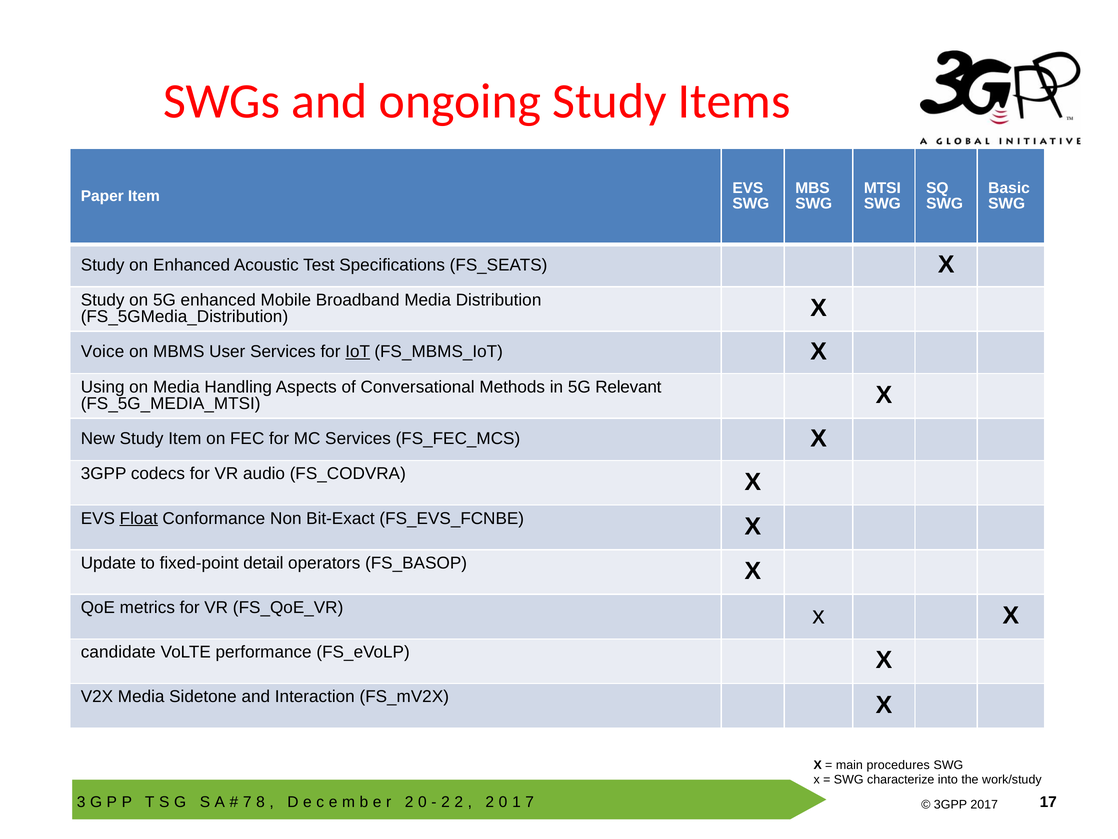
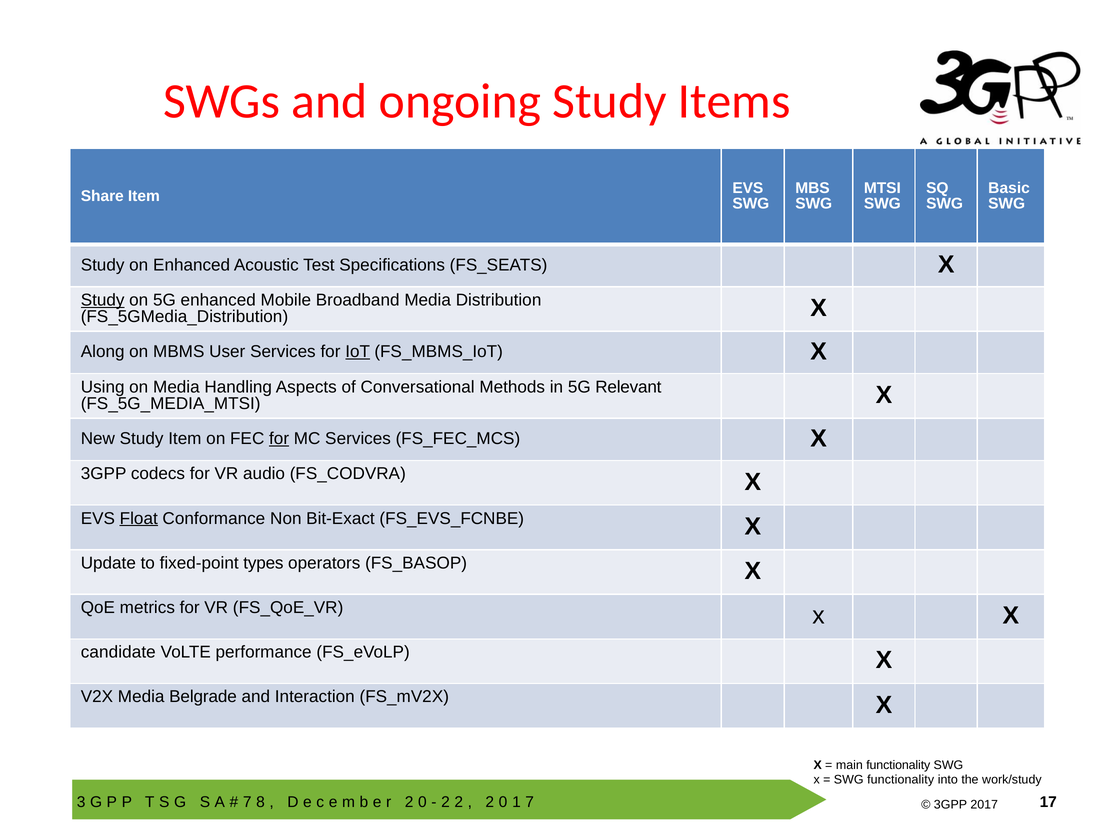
Paper: Paper -> Share
Study at (103, 300) underline: none -> present
Voice: Voice -> Along
for at (279, 438) underline: none -> present
detail: detail -> types
Sidetone: Sidetone -> Belgrade
main procedures: procedures -> functionality
SWG characterize: characterize -> functionality
